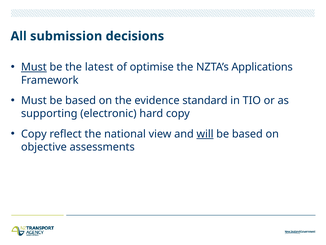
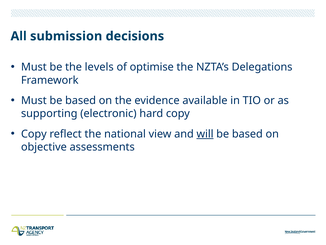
Must at (34, 67) underline: present -> none
latest: latest -> levels
Applications: Applications -> Delegations
standard: standard -> available
